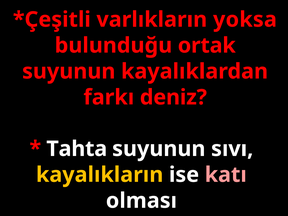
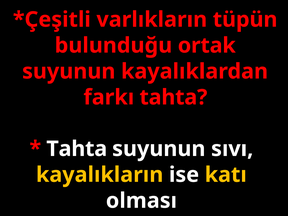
yoksa: yoksa -> tüpün
farkı deniz: deniz -> tahta
katı colour: pink -> yellow
